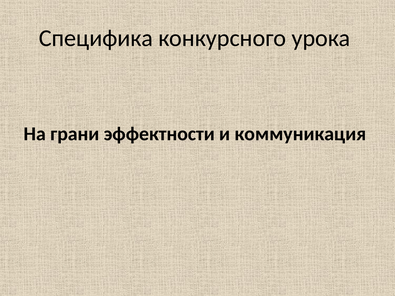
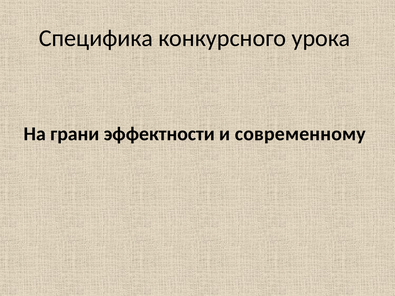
коммуникация: коммуникация -> современному
